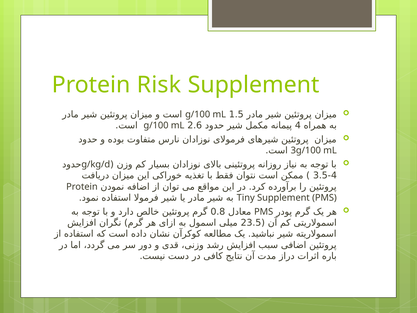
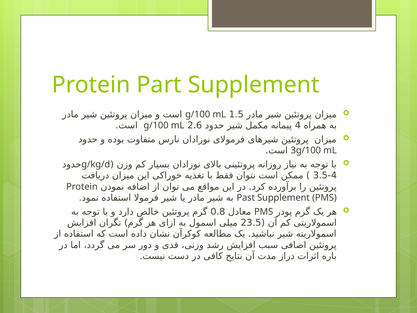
Risk: Risk -> Part
Tiny: Tiny -> Past
